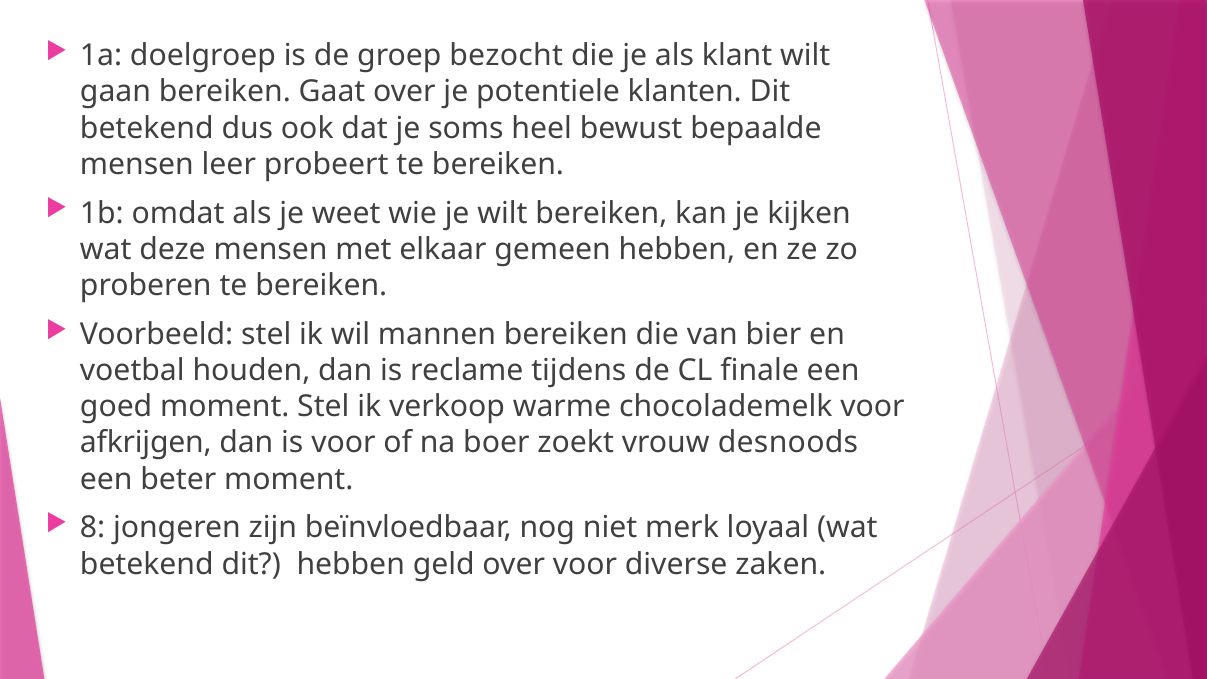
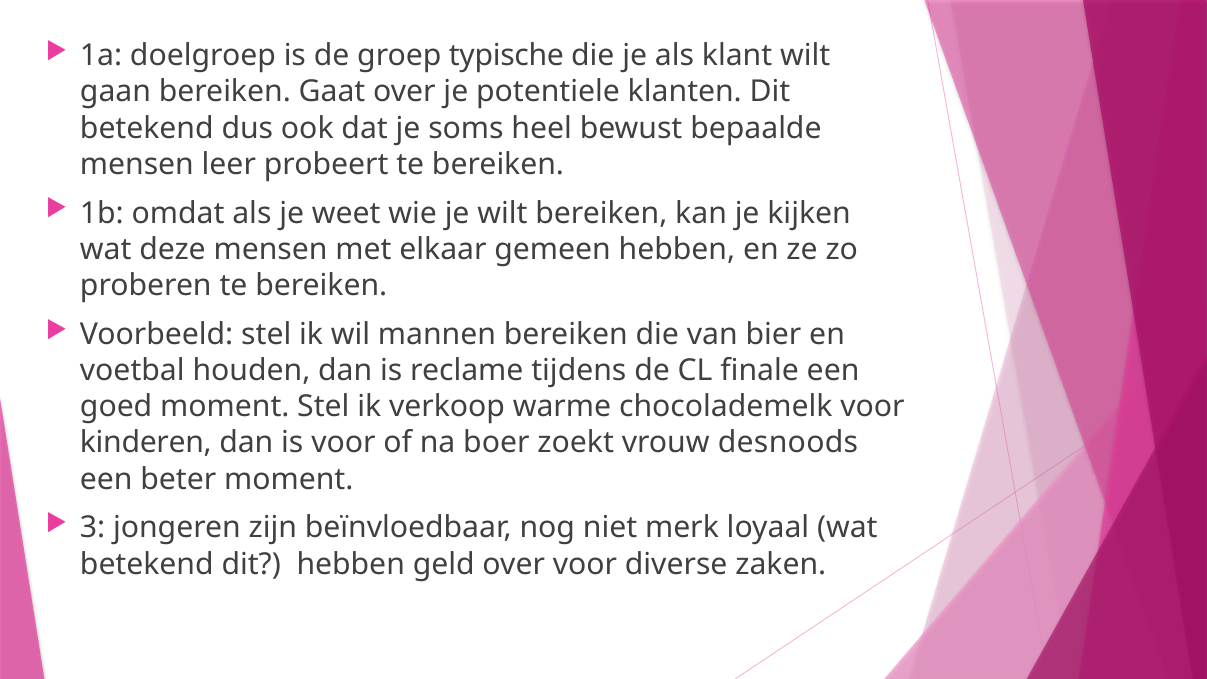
bezocht: bezocht -> typische
afkrijgen: afkrijgen -> kinderen
8: 8 -> 3
